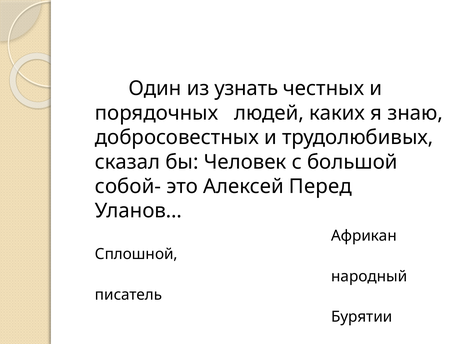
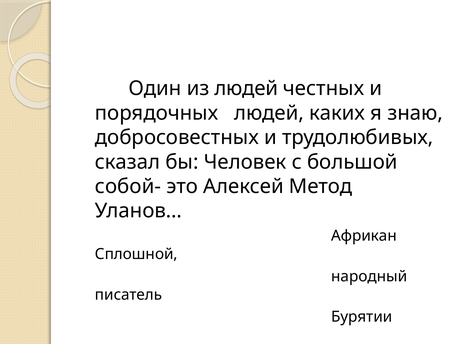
из узнать: узнать -> людей
Перед: Перед -> Метод
